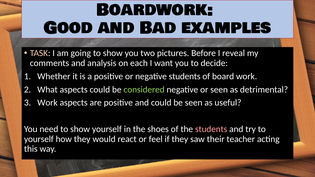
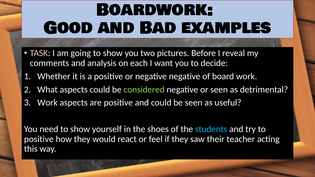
negative students: students -> negative
students at (211, 129) colour: pink -> light blue
yourself at (39, 139): yourself -> positive
